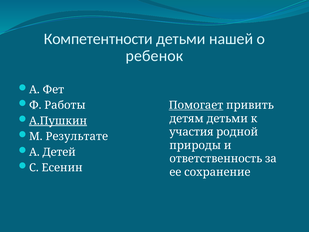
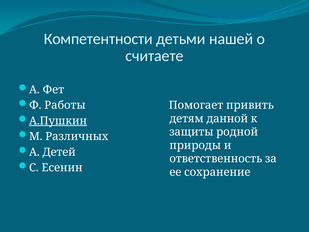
ребенок: ребенок -> считаете
Помогает underline: present -> none
детям детьми: детьми -> данной
участия: участия -> защиты
Результате: Результате -> Различных
